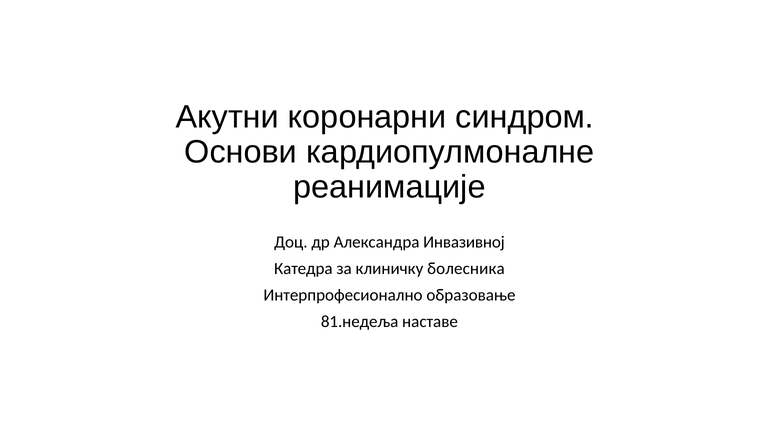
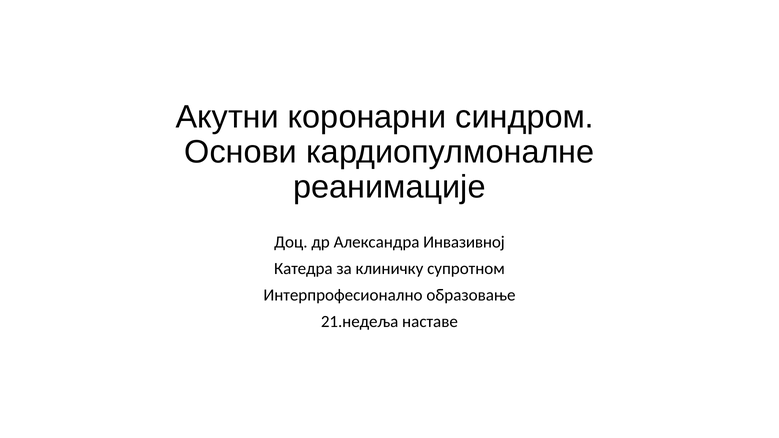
болесника: болесника -> супротном
81.недеља: 81.недеља -> 21.недеља
